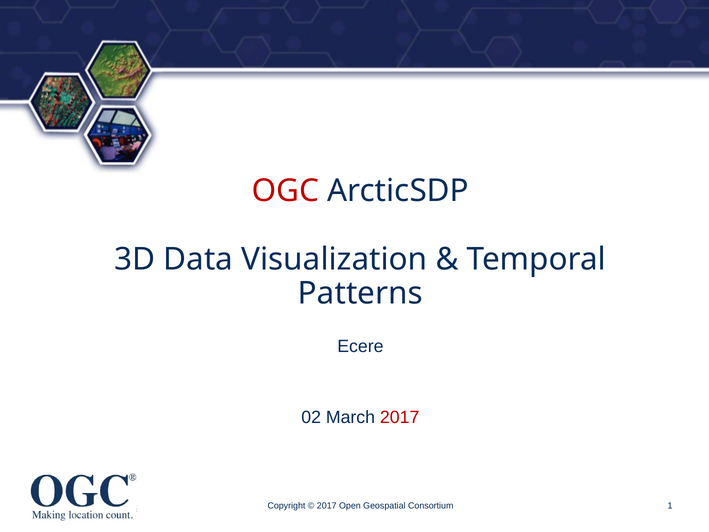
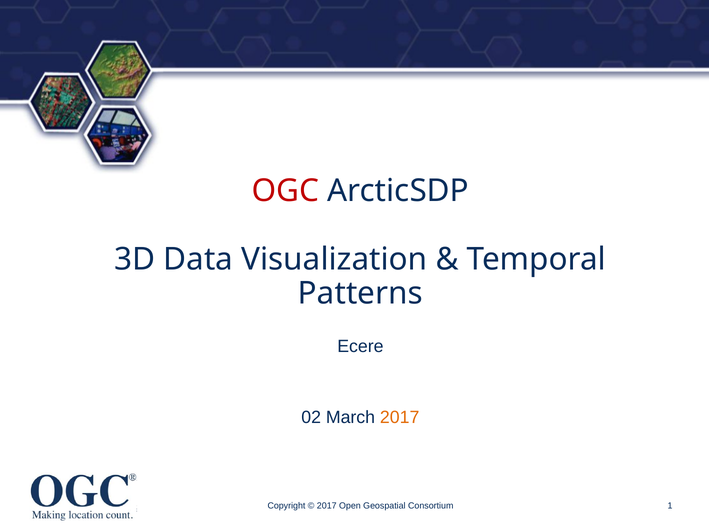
2017 at (400, 417) colour: red -> orange
